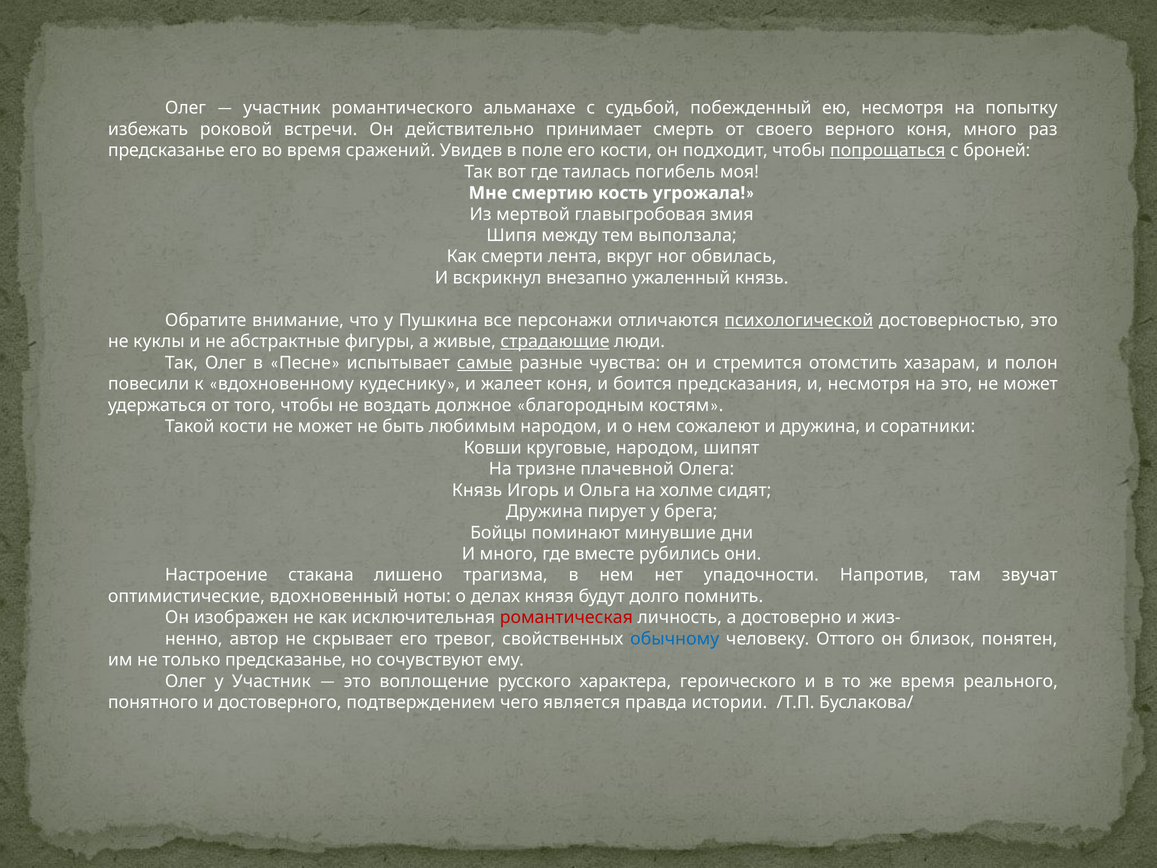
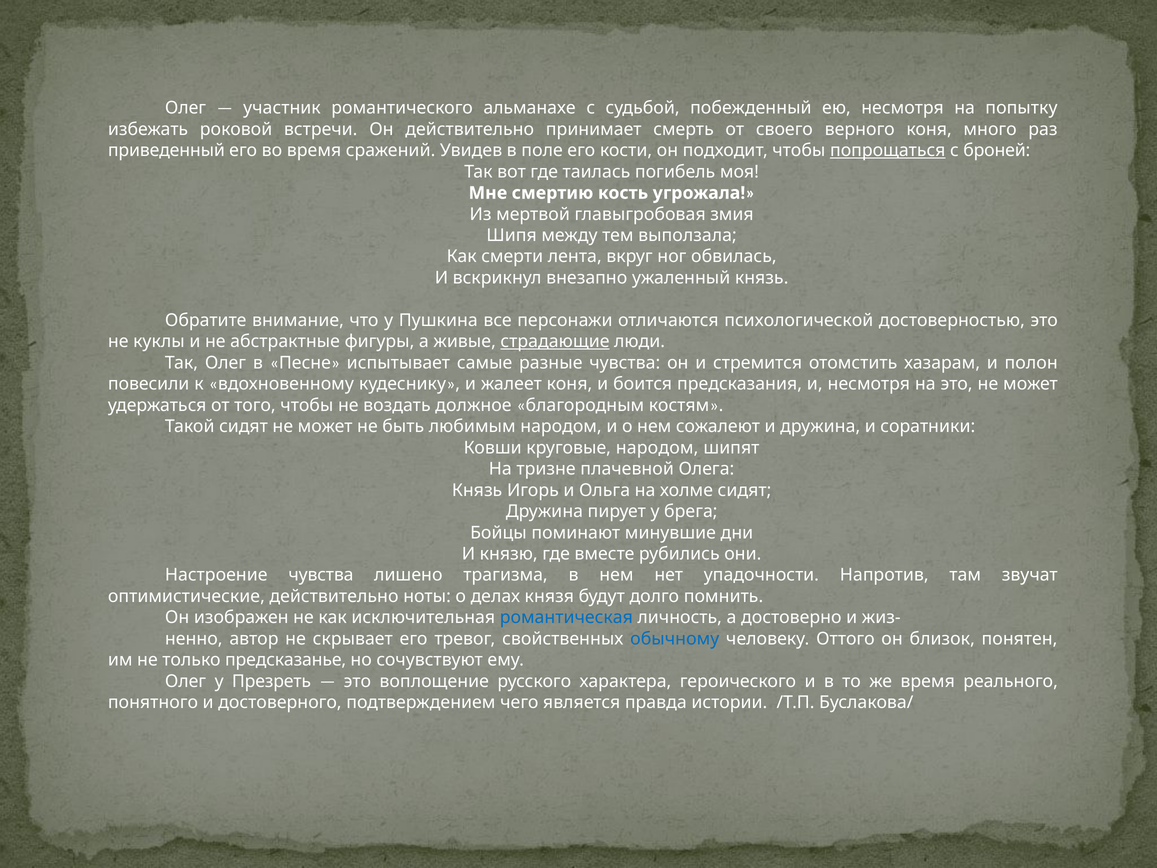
предсказанье at (166, 150): предсказанье -> приведенный
психологической underline: present -> none
самые underline: present -> none
Такой кости: кости -> сидят
И много: много -> князю
Настроение стакана: стакана -> чувства
оптимистические вдохновенный: вдохновенный -> действительно
романтическая colour: red -> blue
у Участник: Участник -> Презреть
